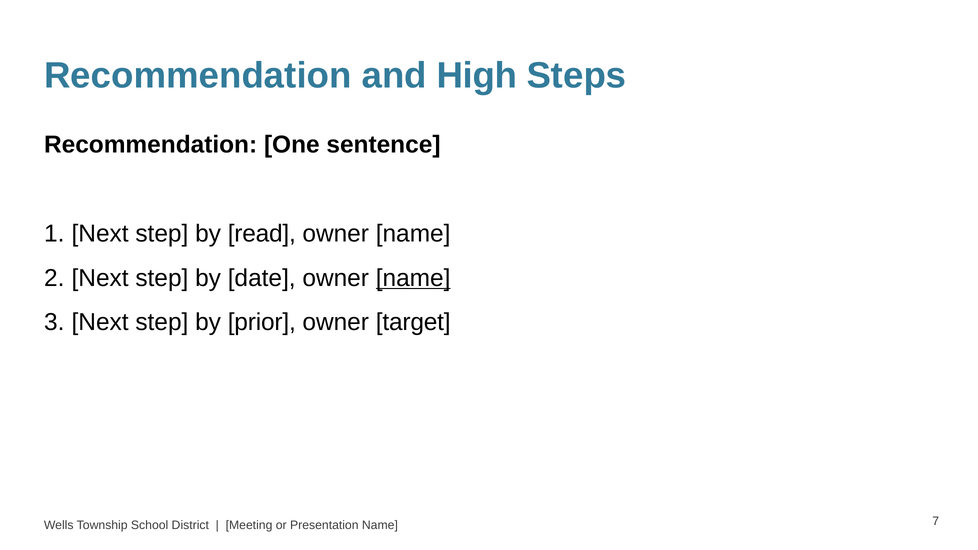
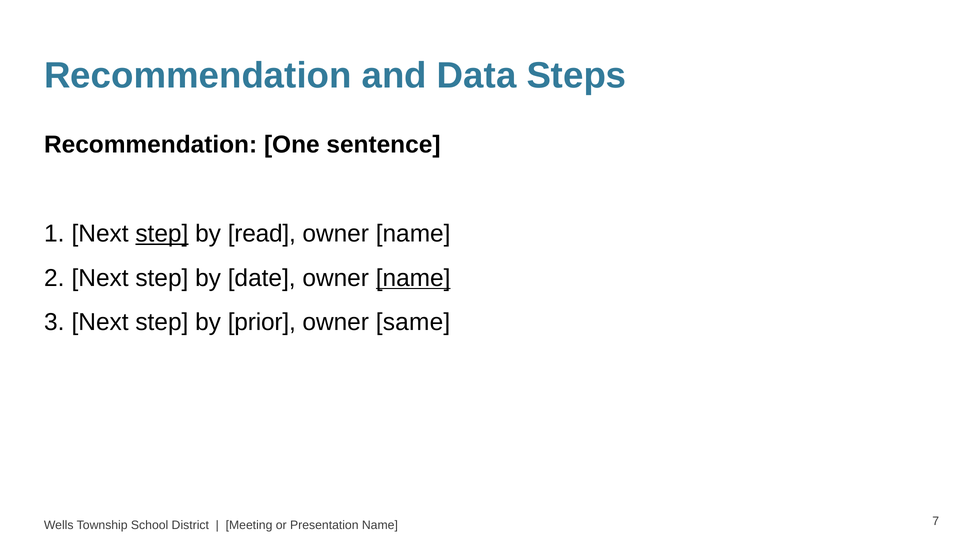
High: High -> Data
step at (162, 234) underline: none -> present
target: target -> same
